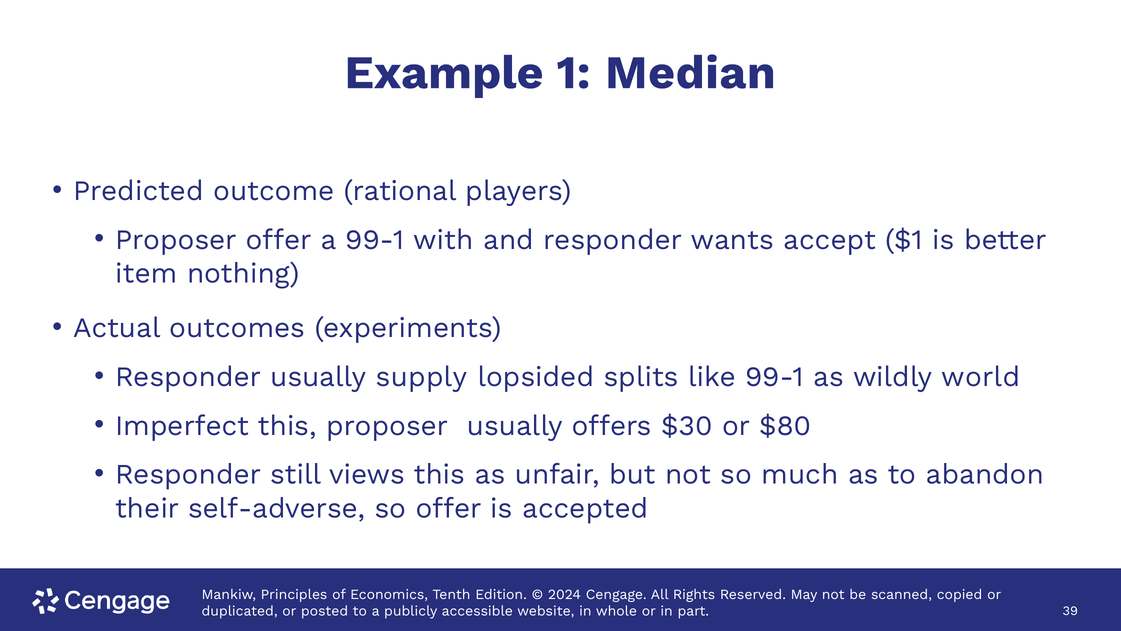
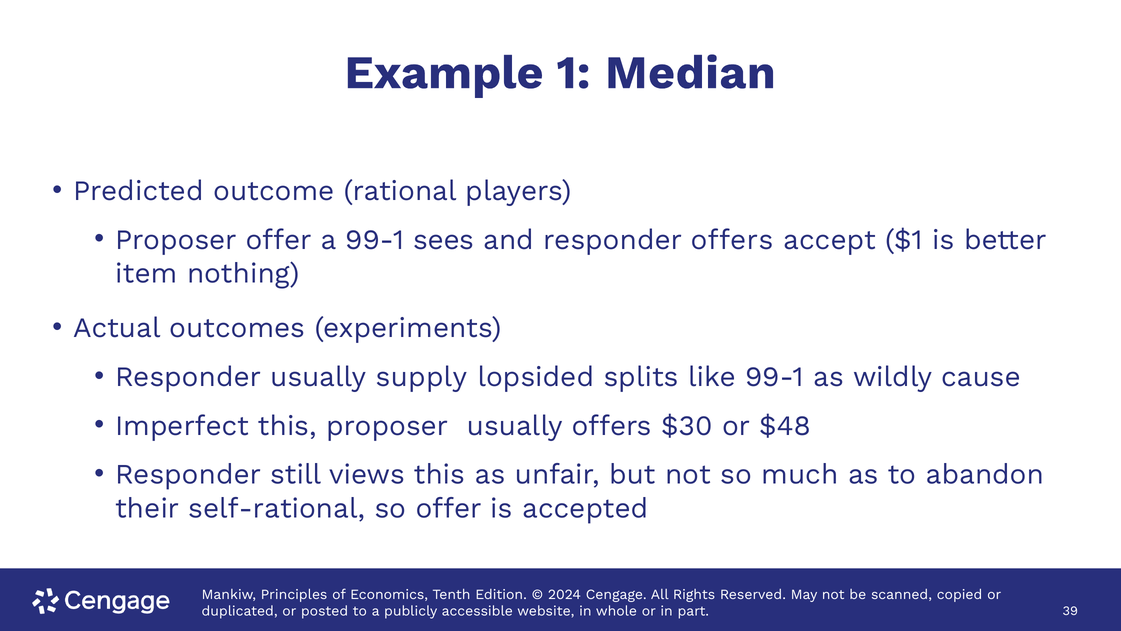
with: with -> sees
responder wants: wants -> offers
world: world -> cause
$80: $80 -> $48
self-adverse: self-adverse -> self-rational
